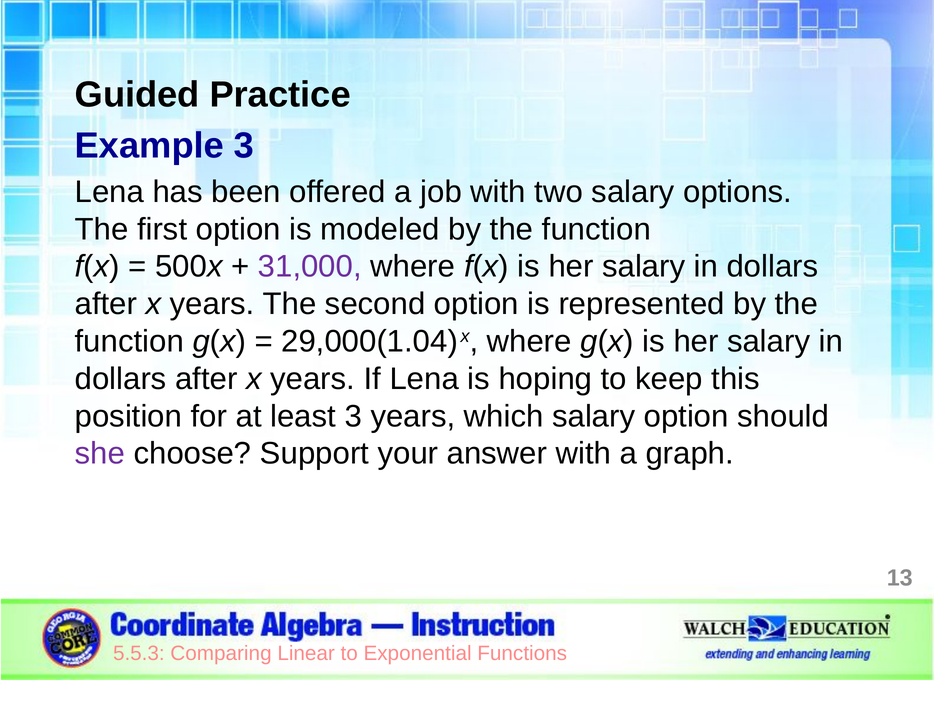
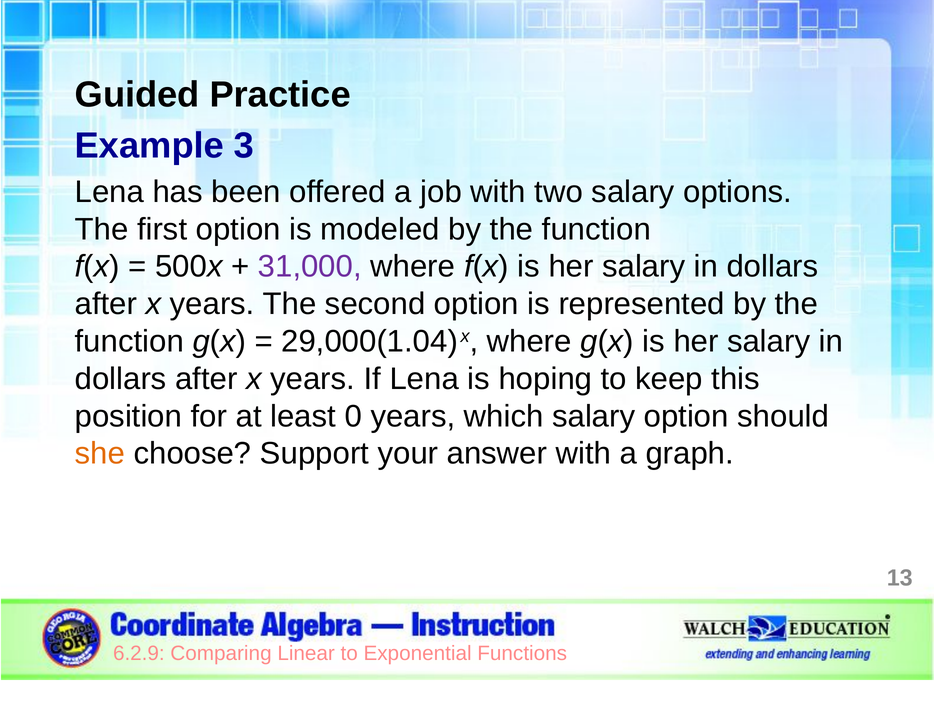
least 3: 3 -> 0
she colour: purple -> orange
5.5.3: 5.5.3 -> 6.2.9
